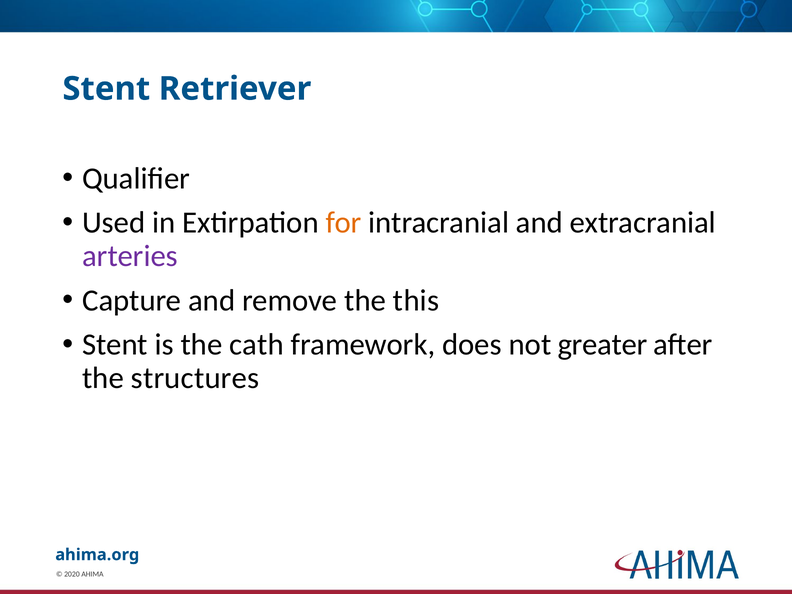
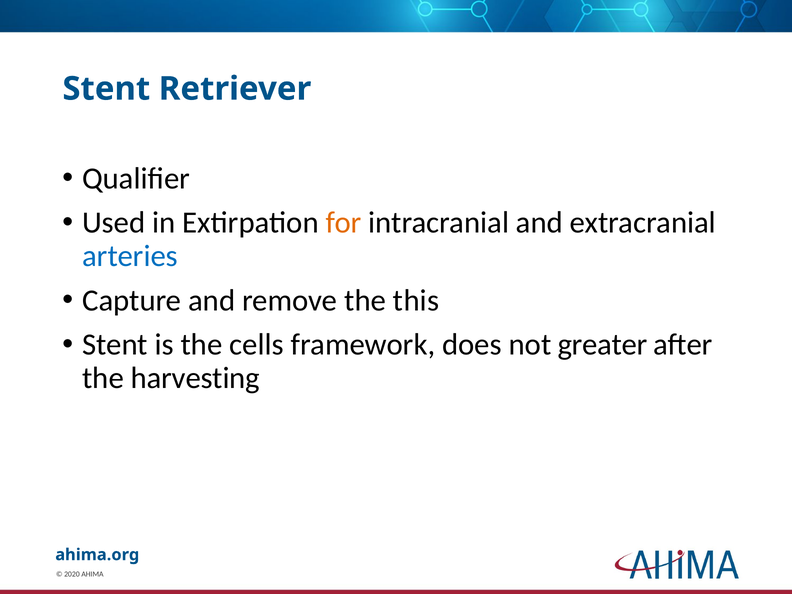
arteries colour: purple -> blue
cath: cath -> cells
structures: structures -> harvesting
